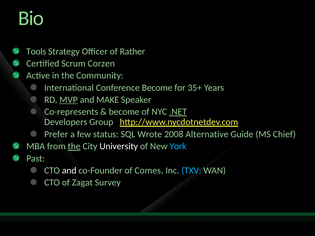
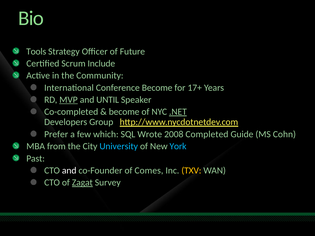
Rather: Rather -> Future
Corzen: Corzen -> Include
35+: 35+ -> 17+
MAKE: MAKE -> UNTIL
Co-represents: Co-represents -> Co-completed
status: status -> which
Alternative: Alternative -> Completed
Chief: Chief -> Cohn
the at (74, 146) underline: present -> none
University colour: white -> light blue
TXV colour: light blue -> yellow
Zagat underline: none -> present
